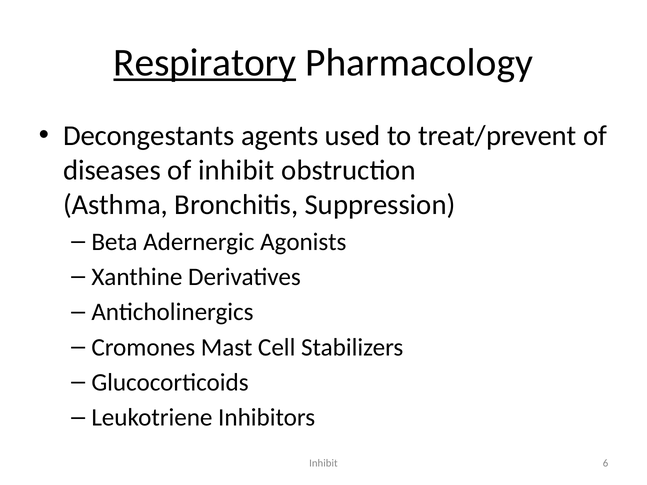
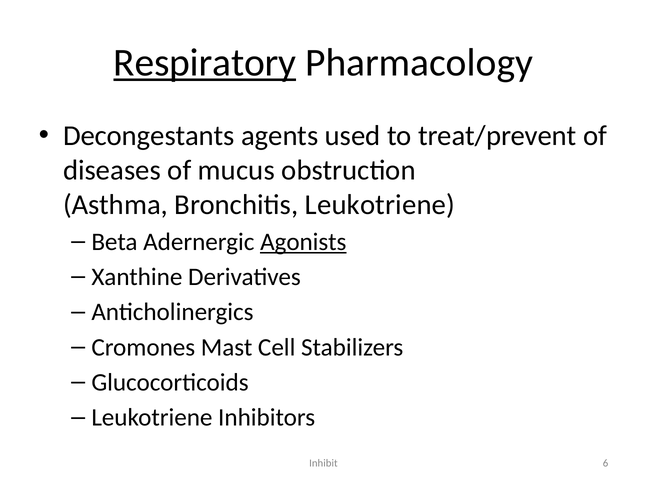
of inhibit: inhibit -> mucus
Bronchitis Suppression: Suppression -> Leukotriene
Agonists underline: none -> present
